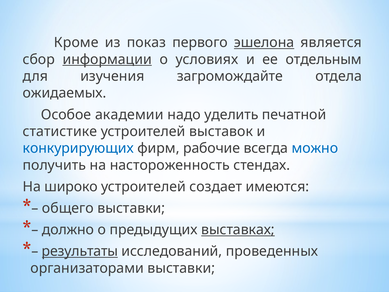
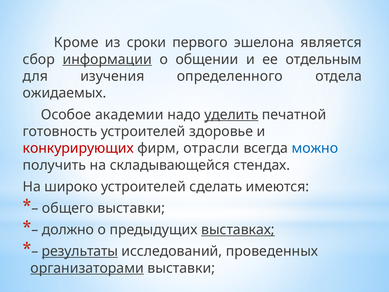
показ: показ -> сроки
эшелона underline: present -> none
условиях: условиях -> общении
загромождайте: загромождайте -> определенного
уделить underline: none -> present
статистике: статистике -> готовность
выставок: выставок -> здоровье
конкурирующих colour: blue -> red
рабочие: рабочие -> отрасли
настороженность: настороженность -> складывающейся
создает: создает -> сделать
организаторами underline: none -> present
